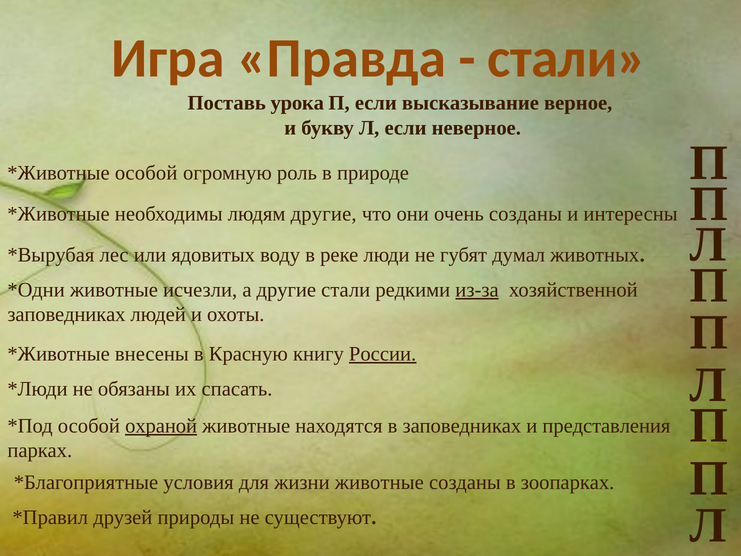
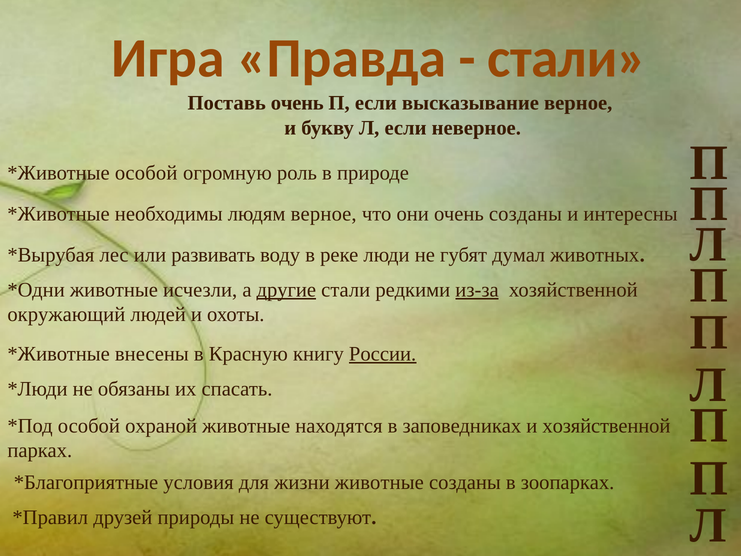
Поставь урока: урока -> очень
людям другие: другие -> верное
ядовитых: ядовитых -> развивать
другие at (286, 290) underline: none -> present
заповедниках at (66, 314): заповедниках -> окружающий
охраной underline: present -> none
и представления: представления -> хозяйственной
